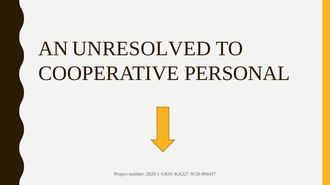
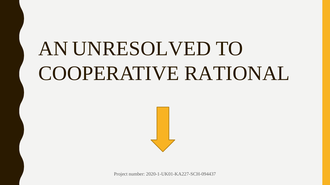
PERSONAL: PERSONAL -> RATIONAL
